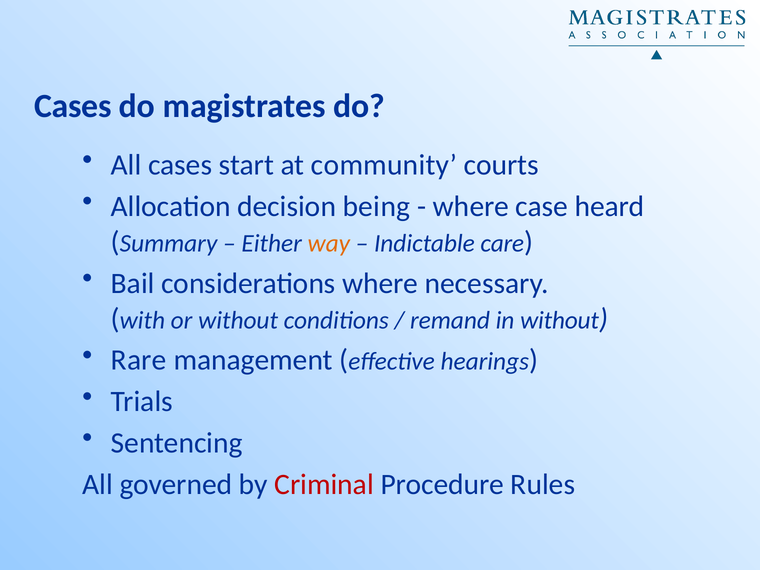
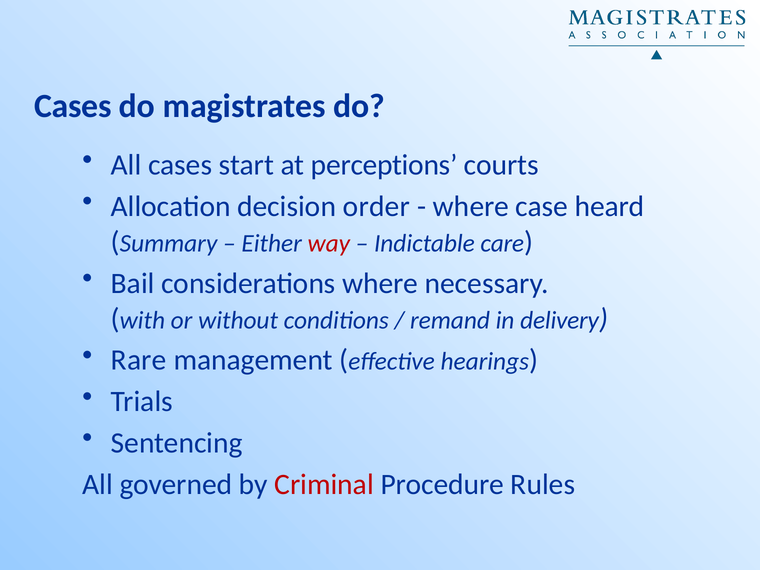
community: community -> perceptions
being: being -> order
way colour: orange -> red
in without: without -> delivery
